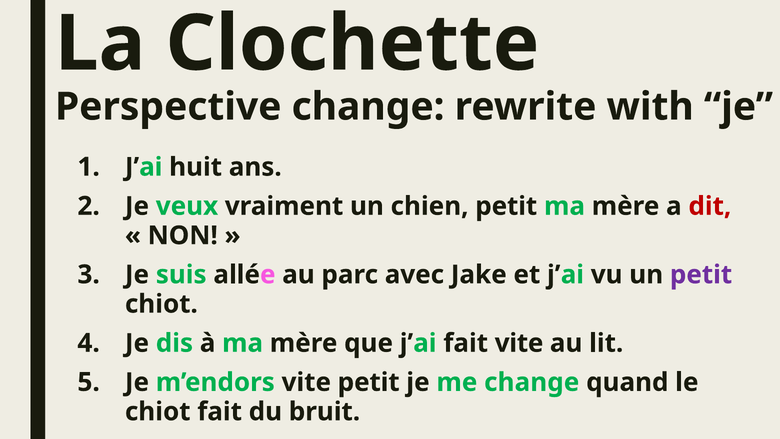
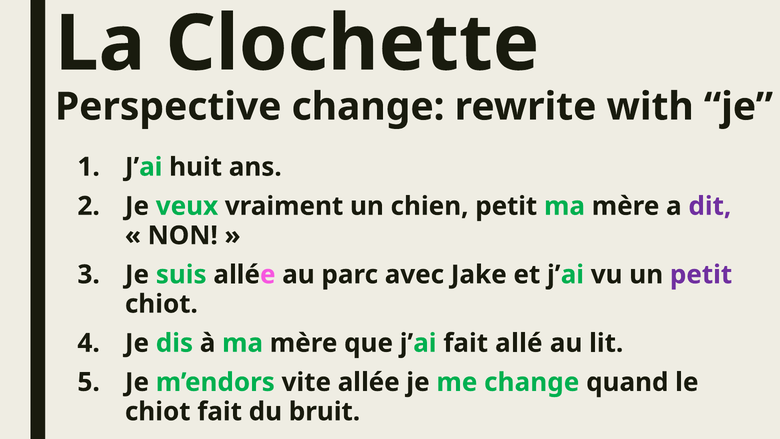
dit colour: red -> purple
fait vite: vite -> allé
vite petit: petit -> allée
